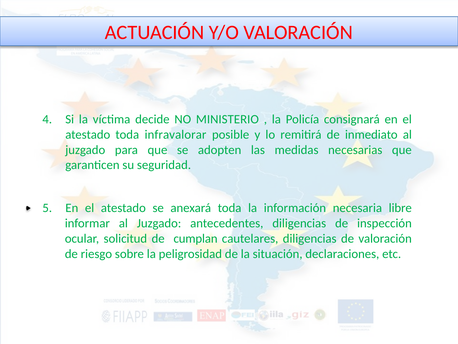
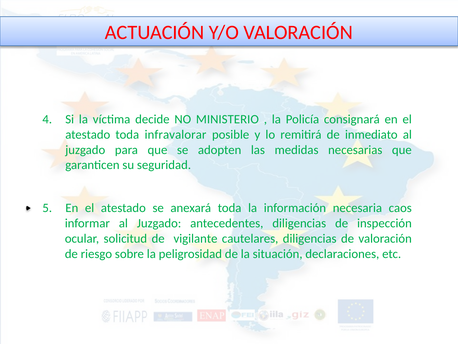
libre: libre -> caos
cumplan: cumplan -> vigilante
